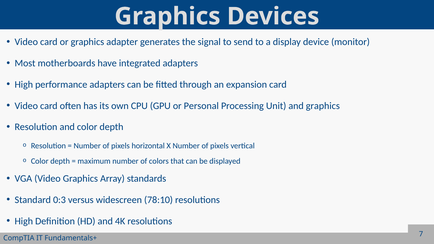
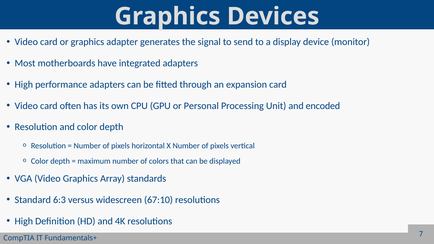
and graphics: graphics -> encoded
0:3: 0:3 -> 6:3
78:10: 78:10 -> 67:10
